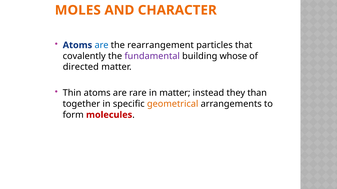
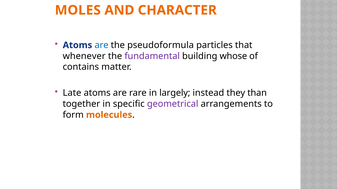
rearrangement: rearrangement -> pseudoformula
covalently: covalently -> whenever
directed: directed -> contains
Thin: Thin -> Late
in matter: matter -> largely
geometrical colour: orange -> purple
molecules colour: red -> orange
